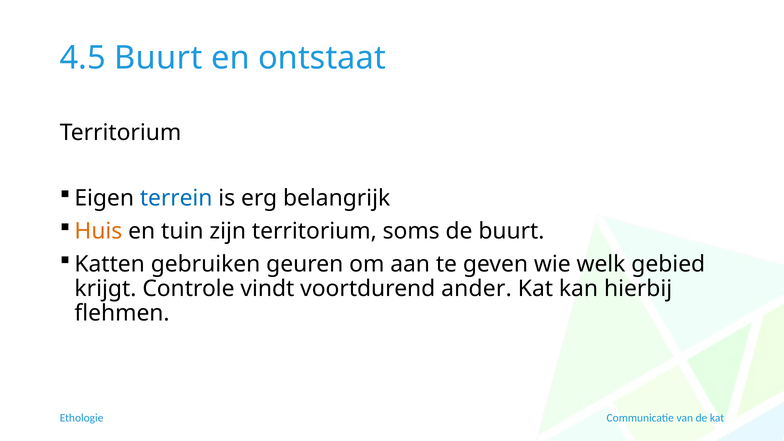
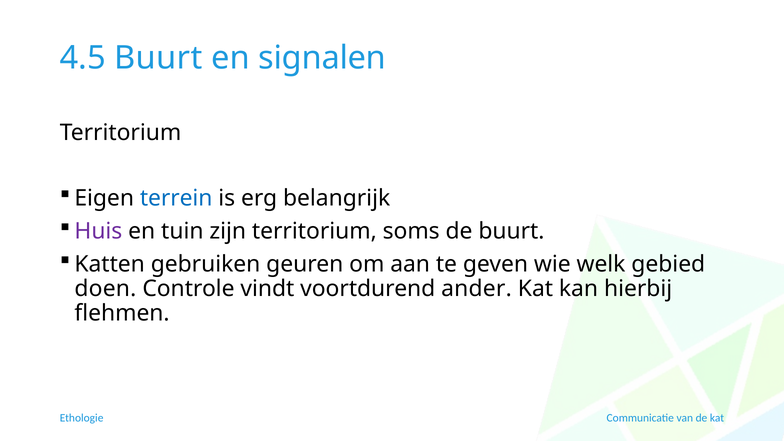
ontstaat: ontstaat -> signalen
Huis colour: orange -> purple
krijgt: krijgt -> doen
